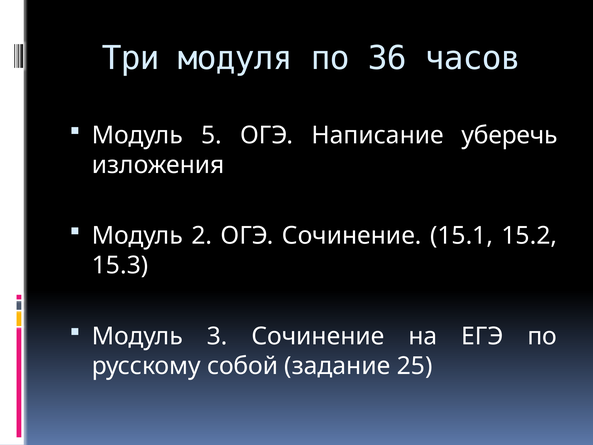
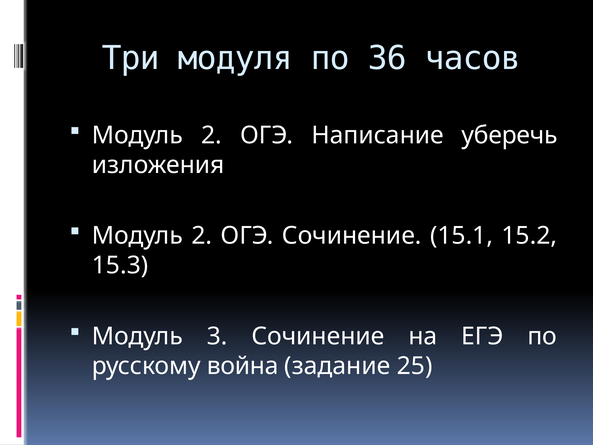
5 at (212, 135): 5 -> 2
собой: собой -> война
